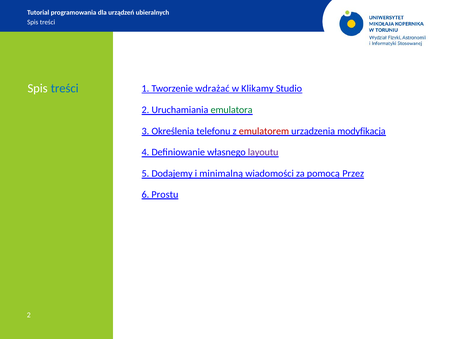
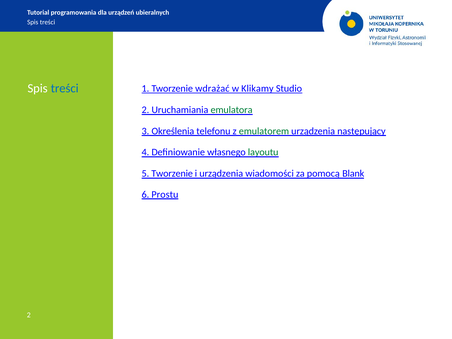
emulatorem colour: red -> green
modyfikacja: modyfikacja -> następujący
layoutu colour: purple -> green
5 Dodajemy: Dodajemy -> Tworzenie
i minimalną: minimalną -> urządzenia
Przez: Przez -> Blank
